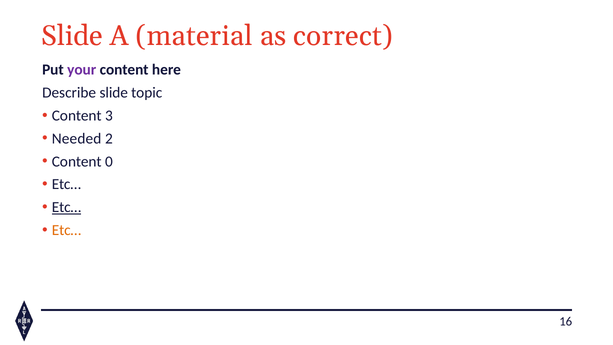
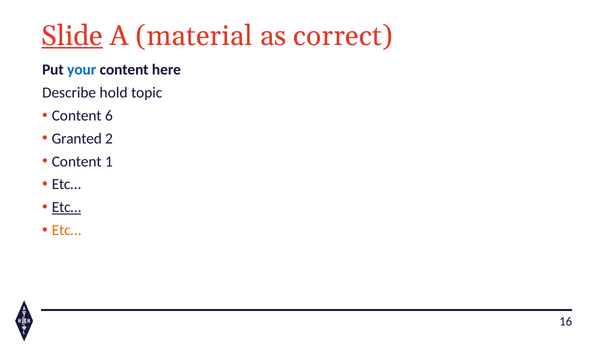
Slide at (72, 36) underline: none -> present
your colour: purple -> blue
Describe slide: slide -> hold
3: 3 -> 6
Needed: Needed -> Granted
0: 0 -> 1
